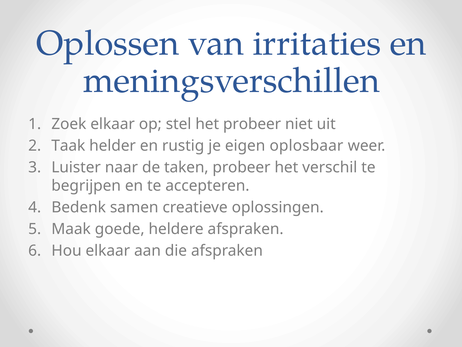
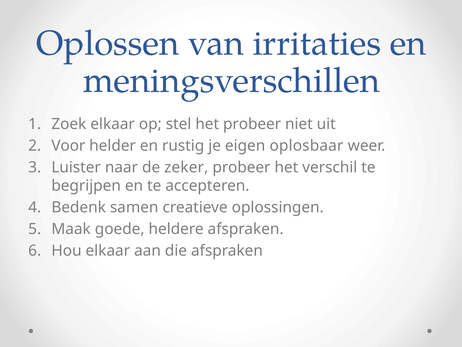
Taak: Taak -> Voor
taken: taken -> zeker
